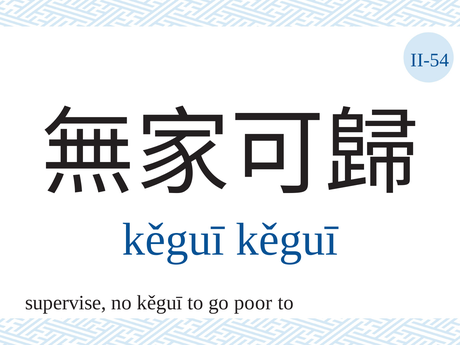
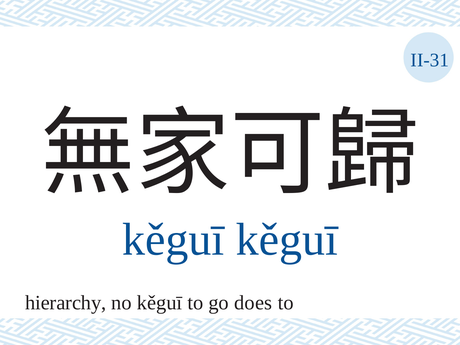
II-54: II-54 -> II-31
supervise: supervise -> hierarchy
poor: poor -> does
